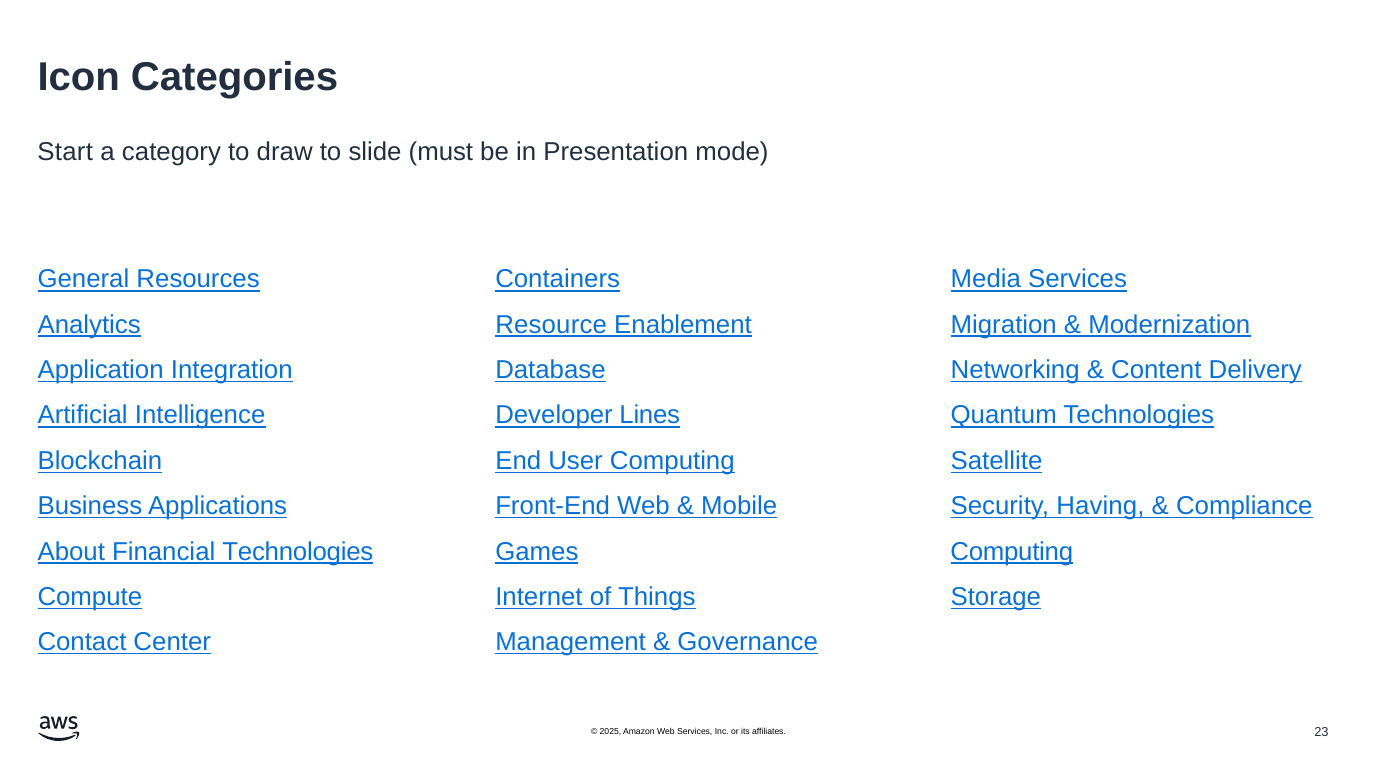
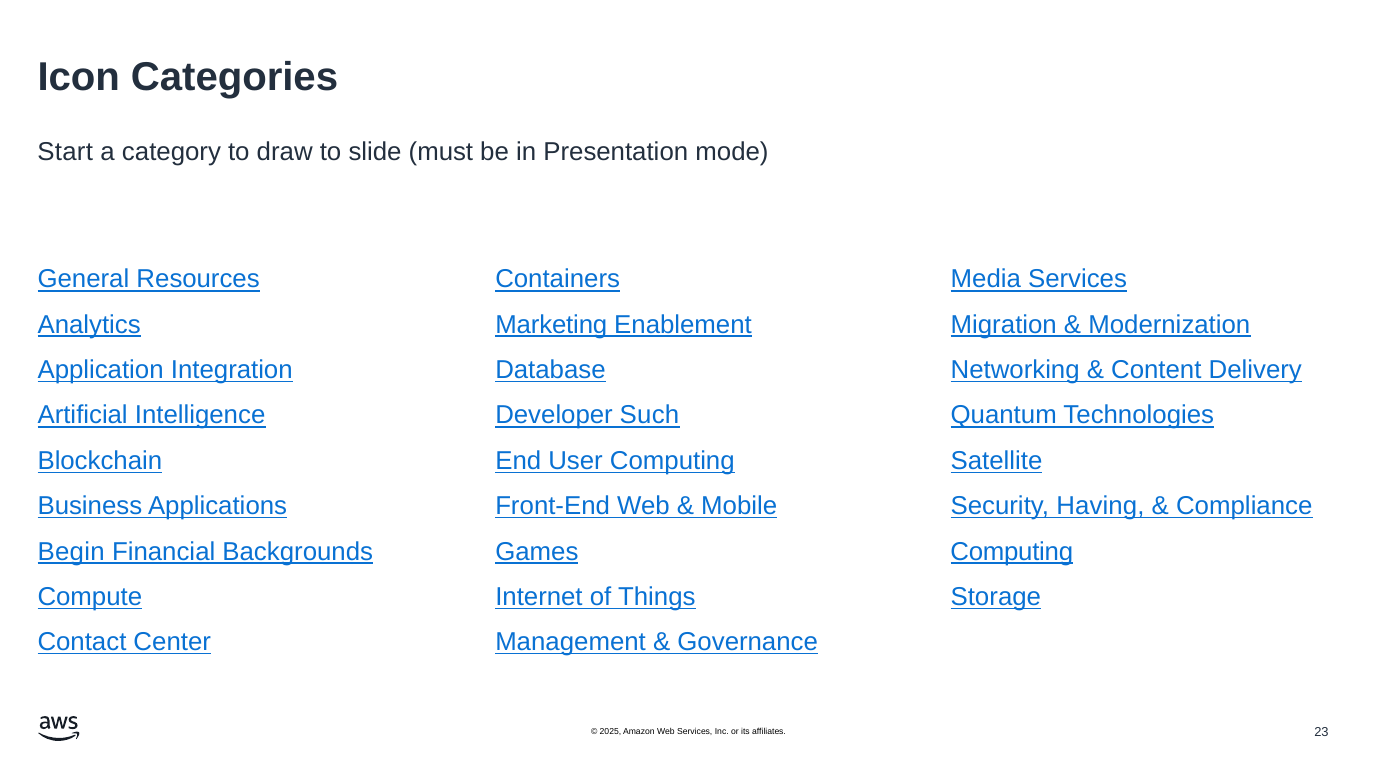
Resource: Resource -> Marketing
Lines: Lines -> Such
About: About -> Begin
Financial Technologies: Technologies -> Backgrounds
